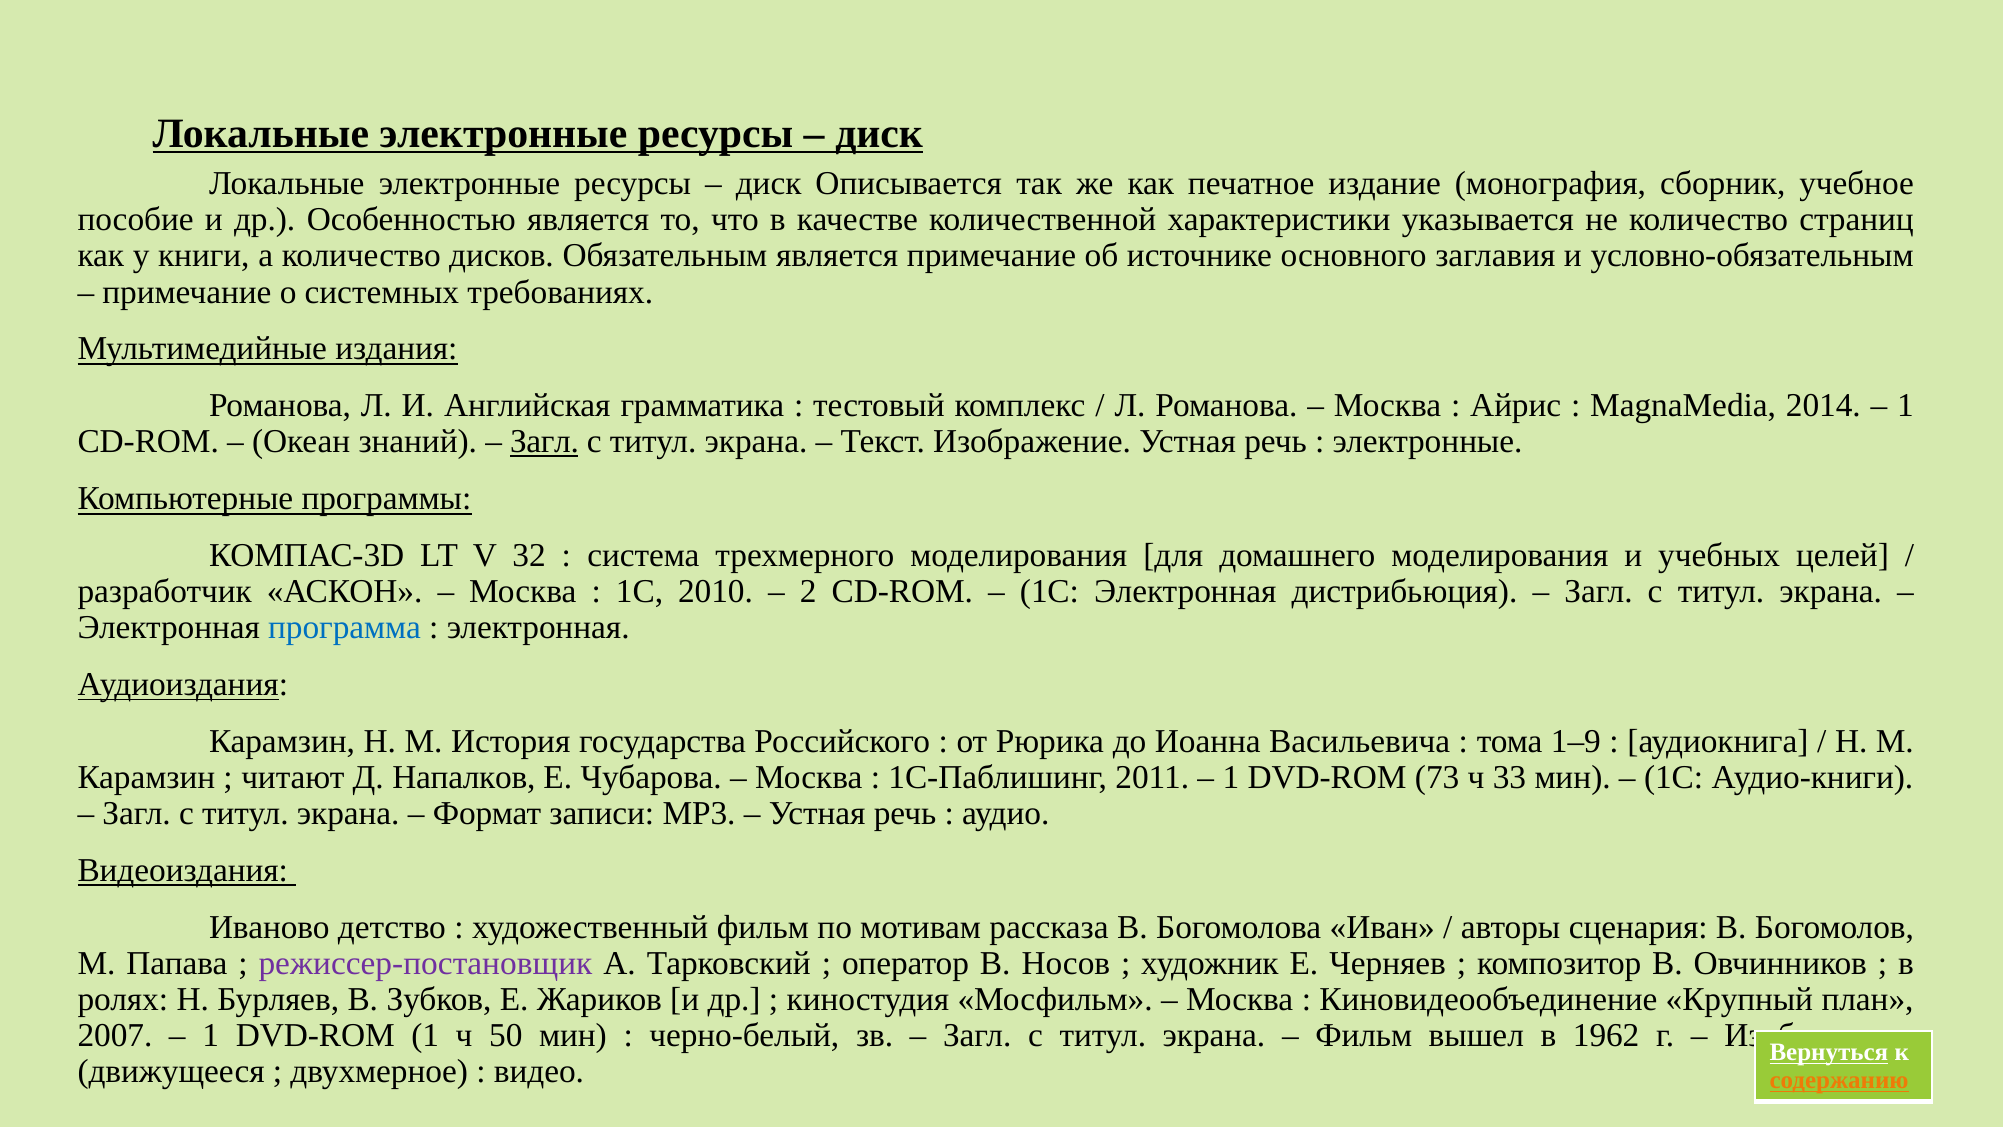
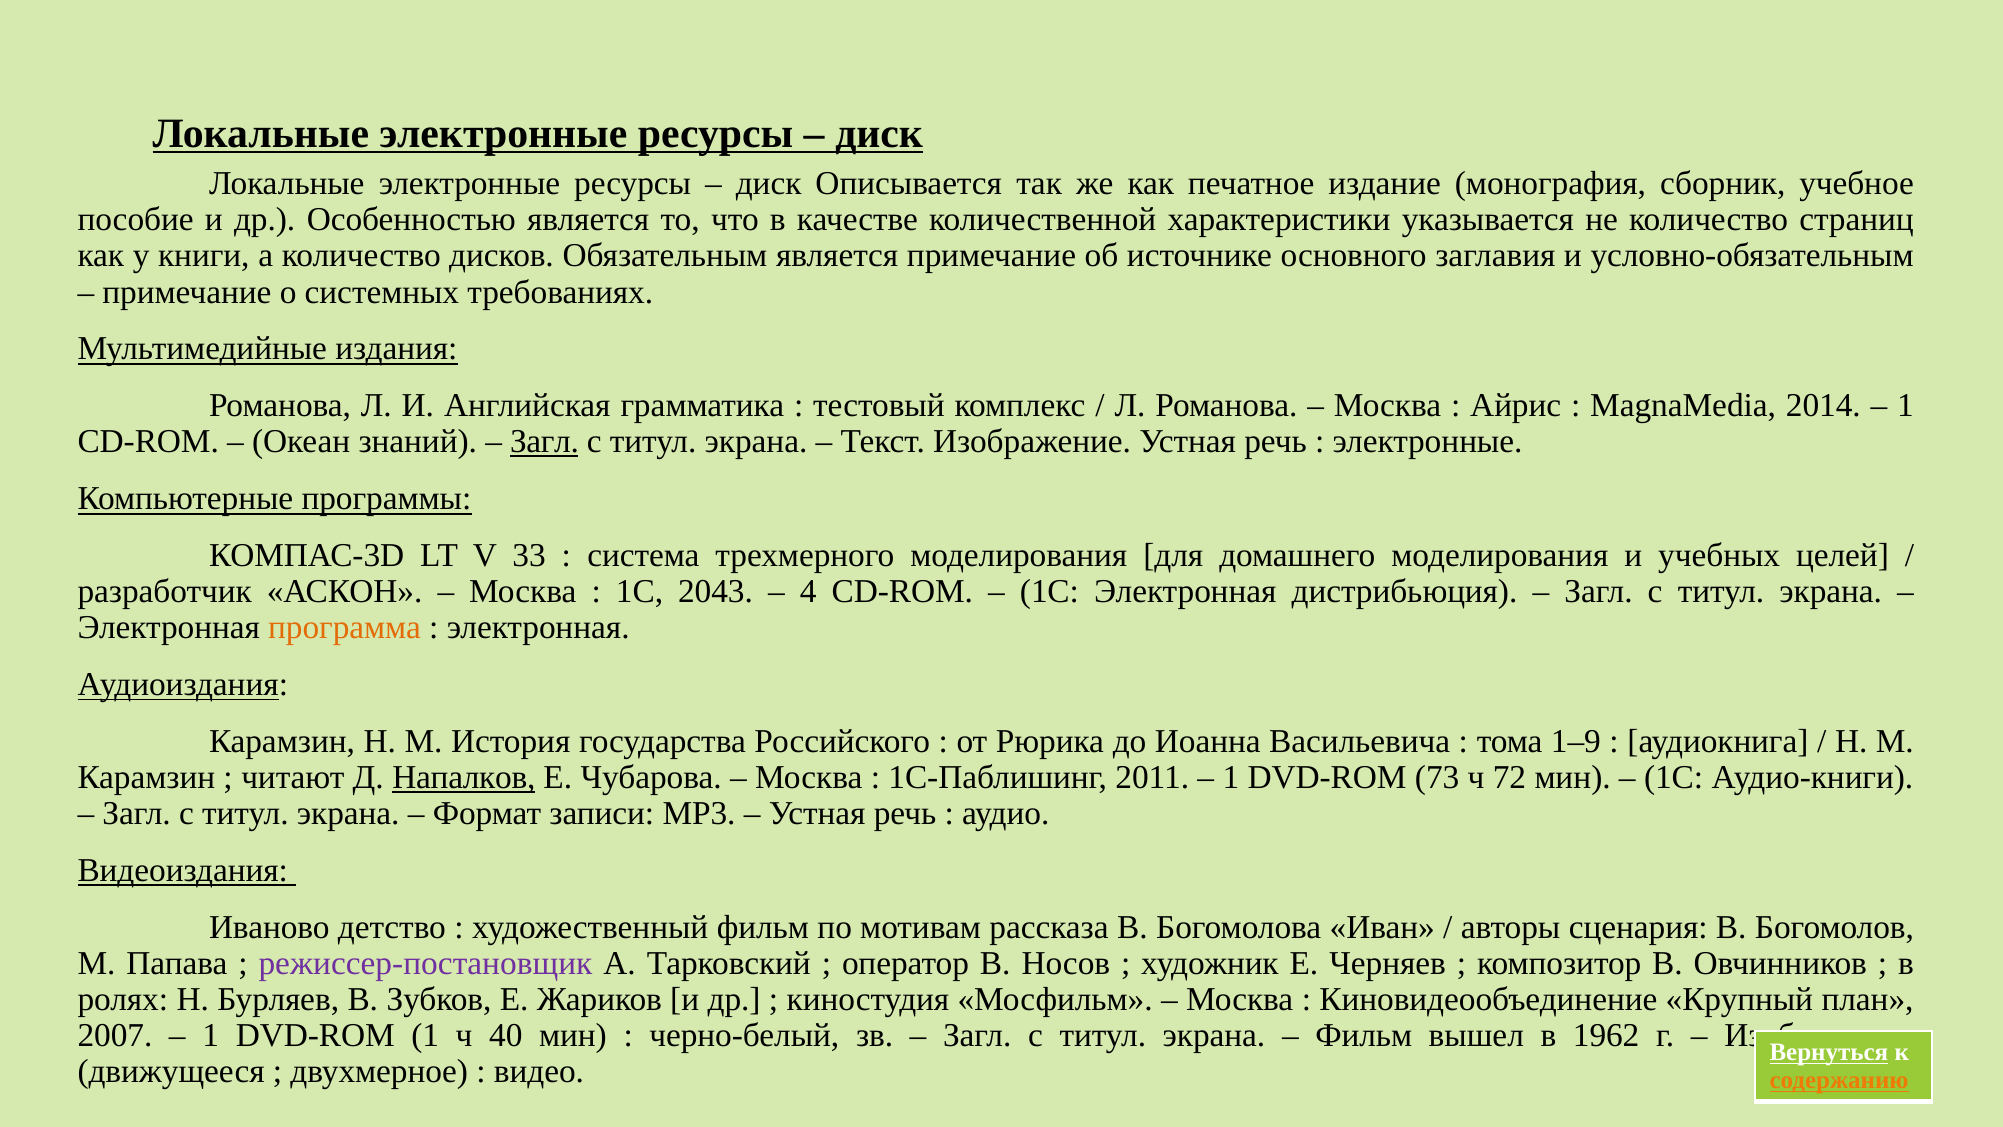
32: 32 -> 33
2010: 2010 -> 2043
2: 2 -> 4
программа colour: blue -> orange
Напалков underline: none -> present
33: 33 -> 72
50: 50 -> 40
